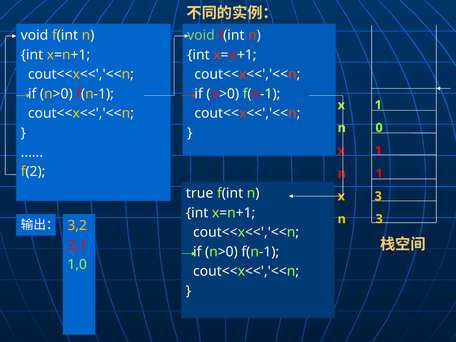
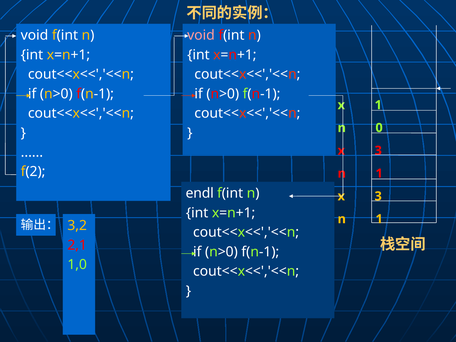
void at (201, 35) colour: light green -> pink
1 at (378, 151): 1 -> 3
true: true -> endl
3 at (379, 219): 3 -> 1
